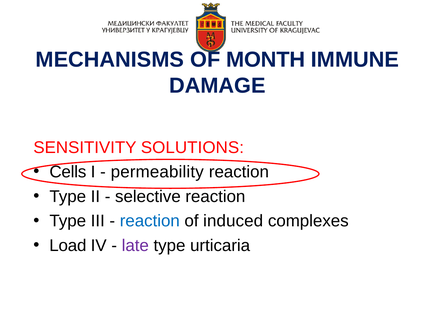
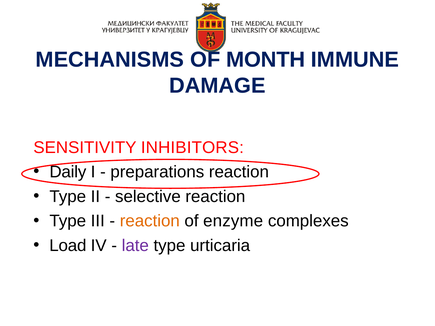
SOLUTIONS: SOLUTIONS -> INHIBITORS
Cells: Cells -> Daily
permeability: permeability -> preparations
reaction at (150, 221) colour: blue -> orange
induced: induced -> enzyme
